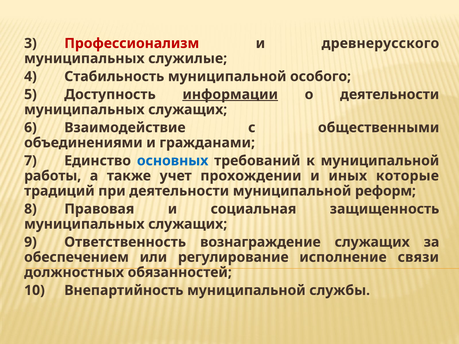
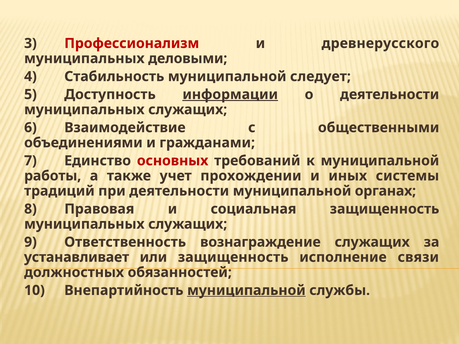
служилые: служилые -> деловыми
особого: особого -> следует
основных colour: blue -> red
которые: которые -> системы
реформ: реформ -> органах
обеспечением: обеспечением -> устанавливает
или регулирование: регулирование -> защищенность
муниципальной at (246, 291) underline: none -> present
